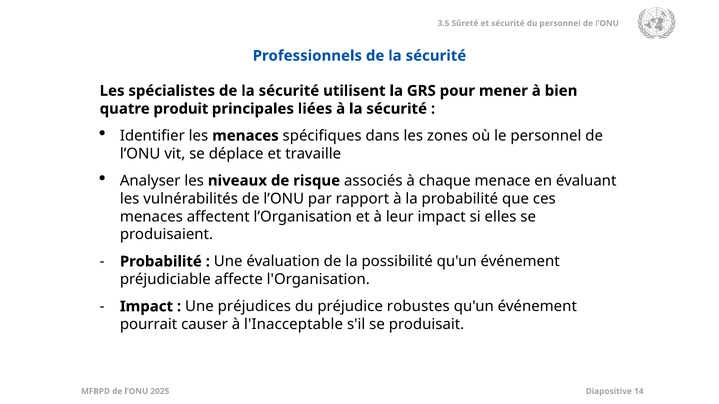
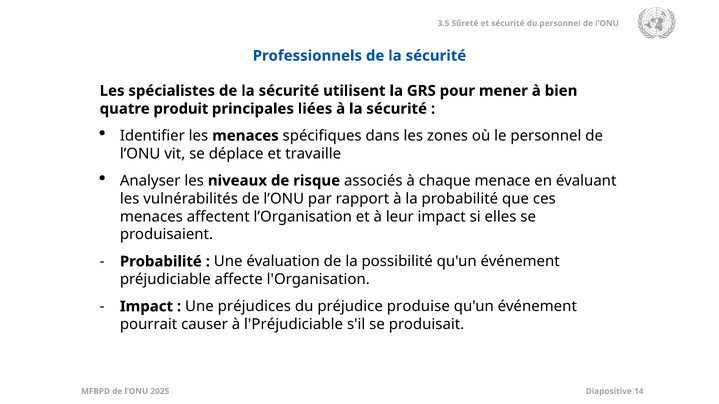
robustes: robustes -> produise
l'Inacceptable: l'Inacceptable -> l'Préjudiciable
